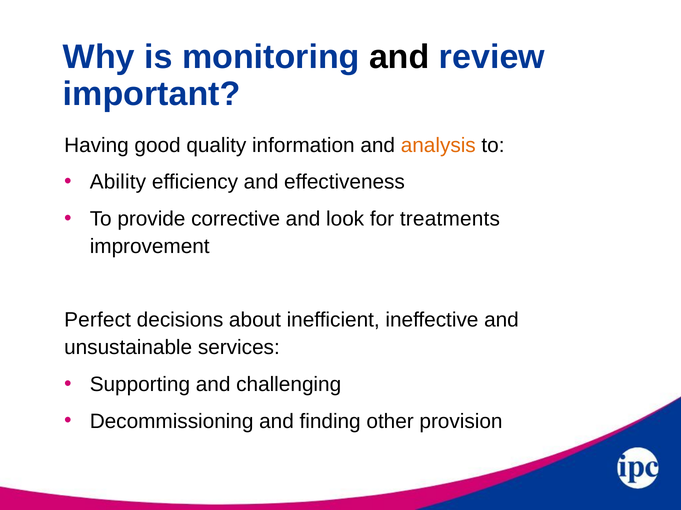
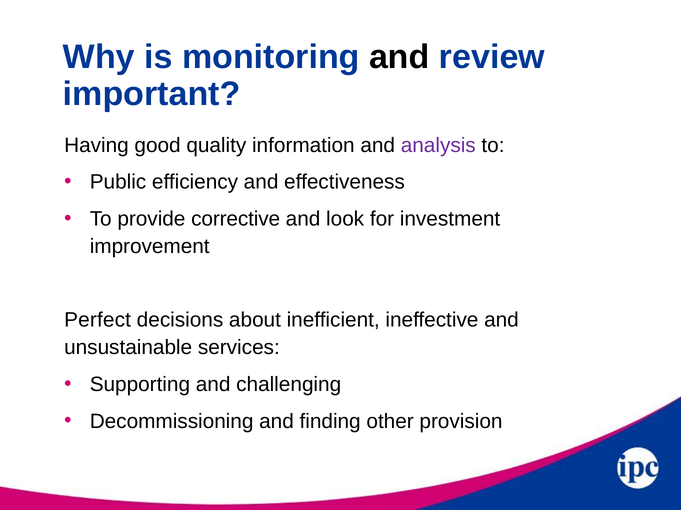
analysis colour: orange -> purple
Ability: Ability -> Public
treatments: treatments -> investment
